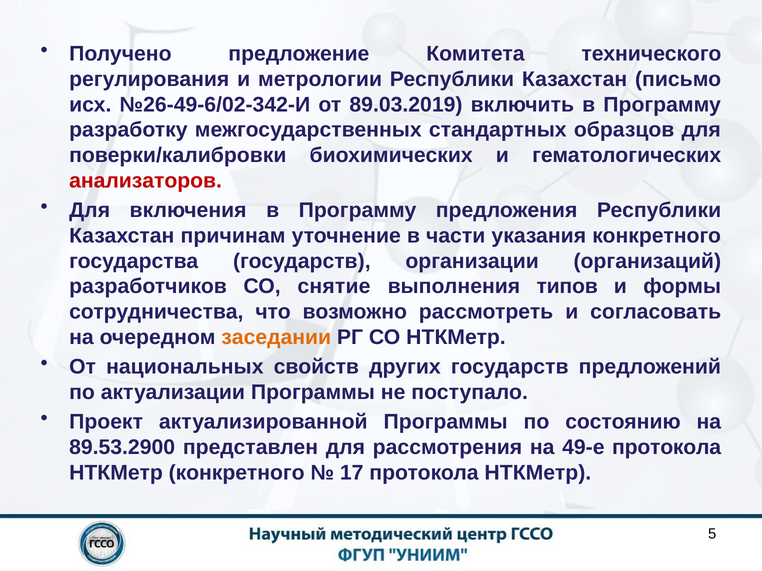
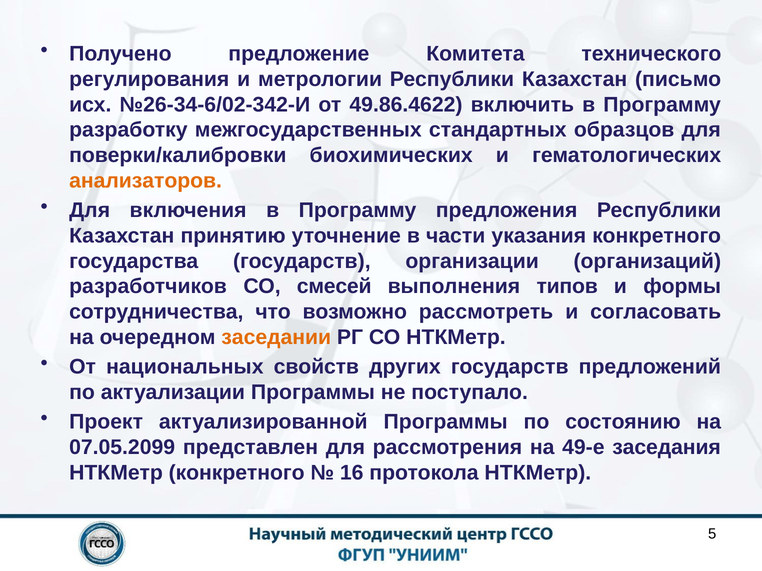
№26-49-6/02-342-И: №26-49-6/02-342-И -> №26-34-6/02-342-И
89.03.2019: 89.03.2019 -> 49.86.4622
анализаторов colour: red -> orange
причинам: причинам -> принятию
снятие: снятие -> смесей
89.53.2900: 89.53.2900 -> 07.05.2099
49-е протокола: протокола -> заседания
17: 17 -> 16
